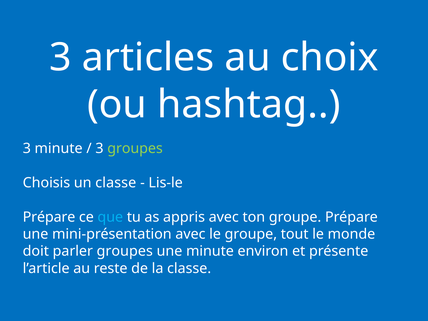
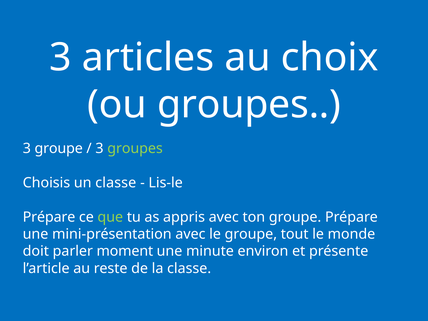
ou hashtag: hashtag -> groupes
3 minute: minute -> groupe
que colour: light blue -> light green
parler groupes: groupes -> moment
